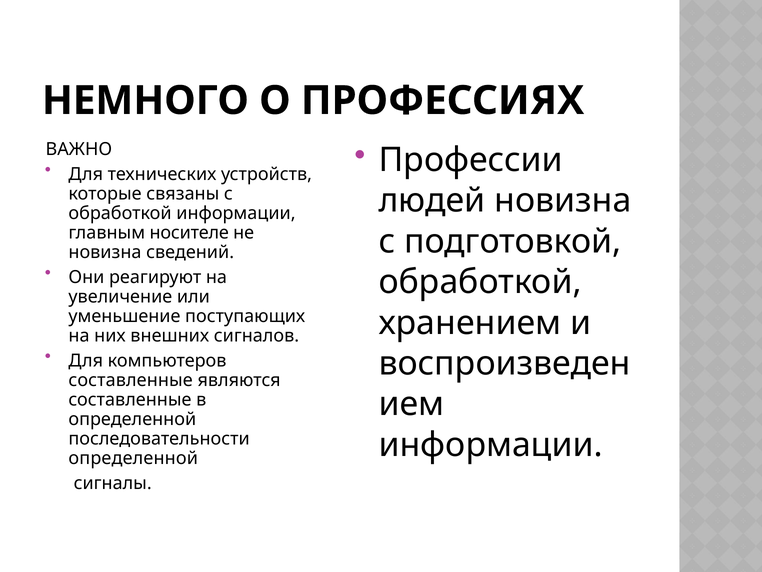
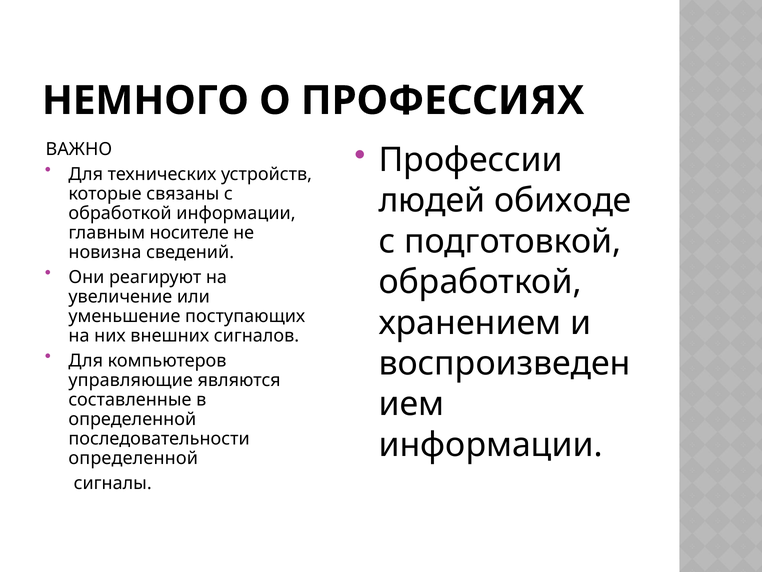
людей новизна: новизна -> обиходе
составленные at (131, 380): составленные -> управляющие
